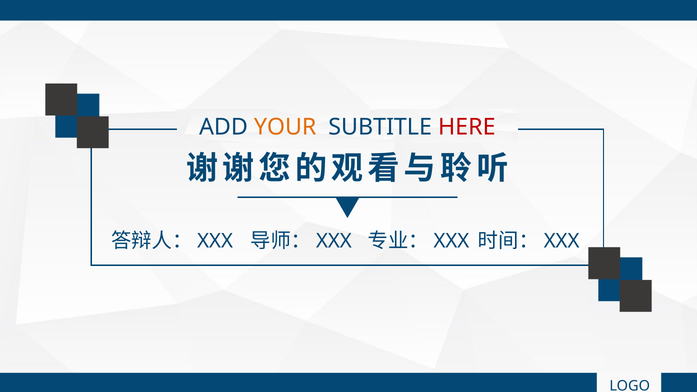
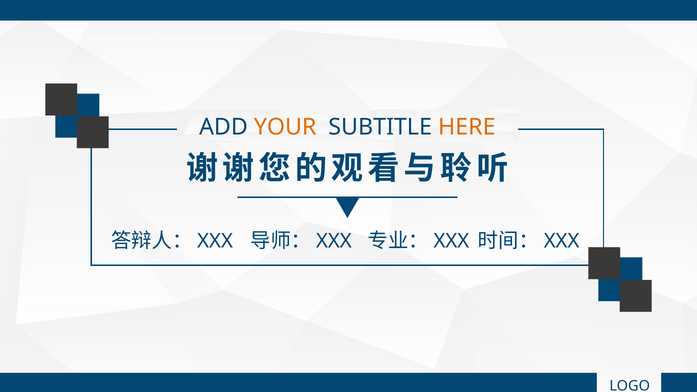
HERE colour: red -> orange
